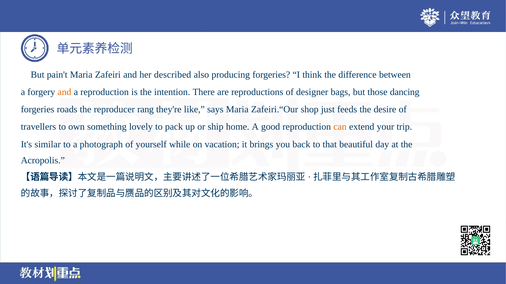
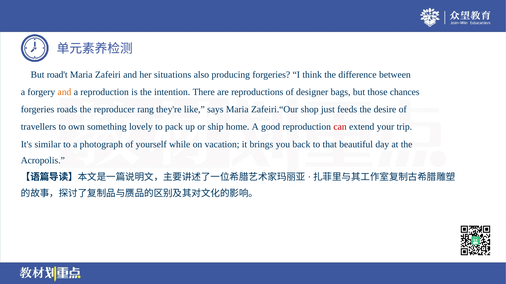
pain't: pain't -> road't
described: described -> situations
dancing: dancing -> chances
can colour: orange -> red
